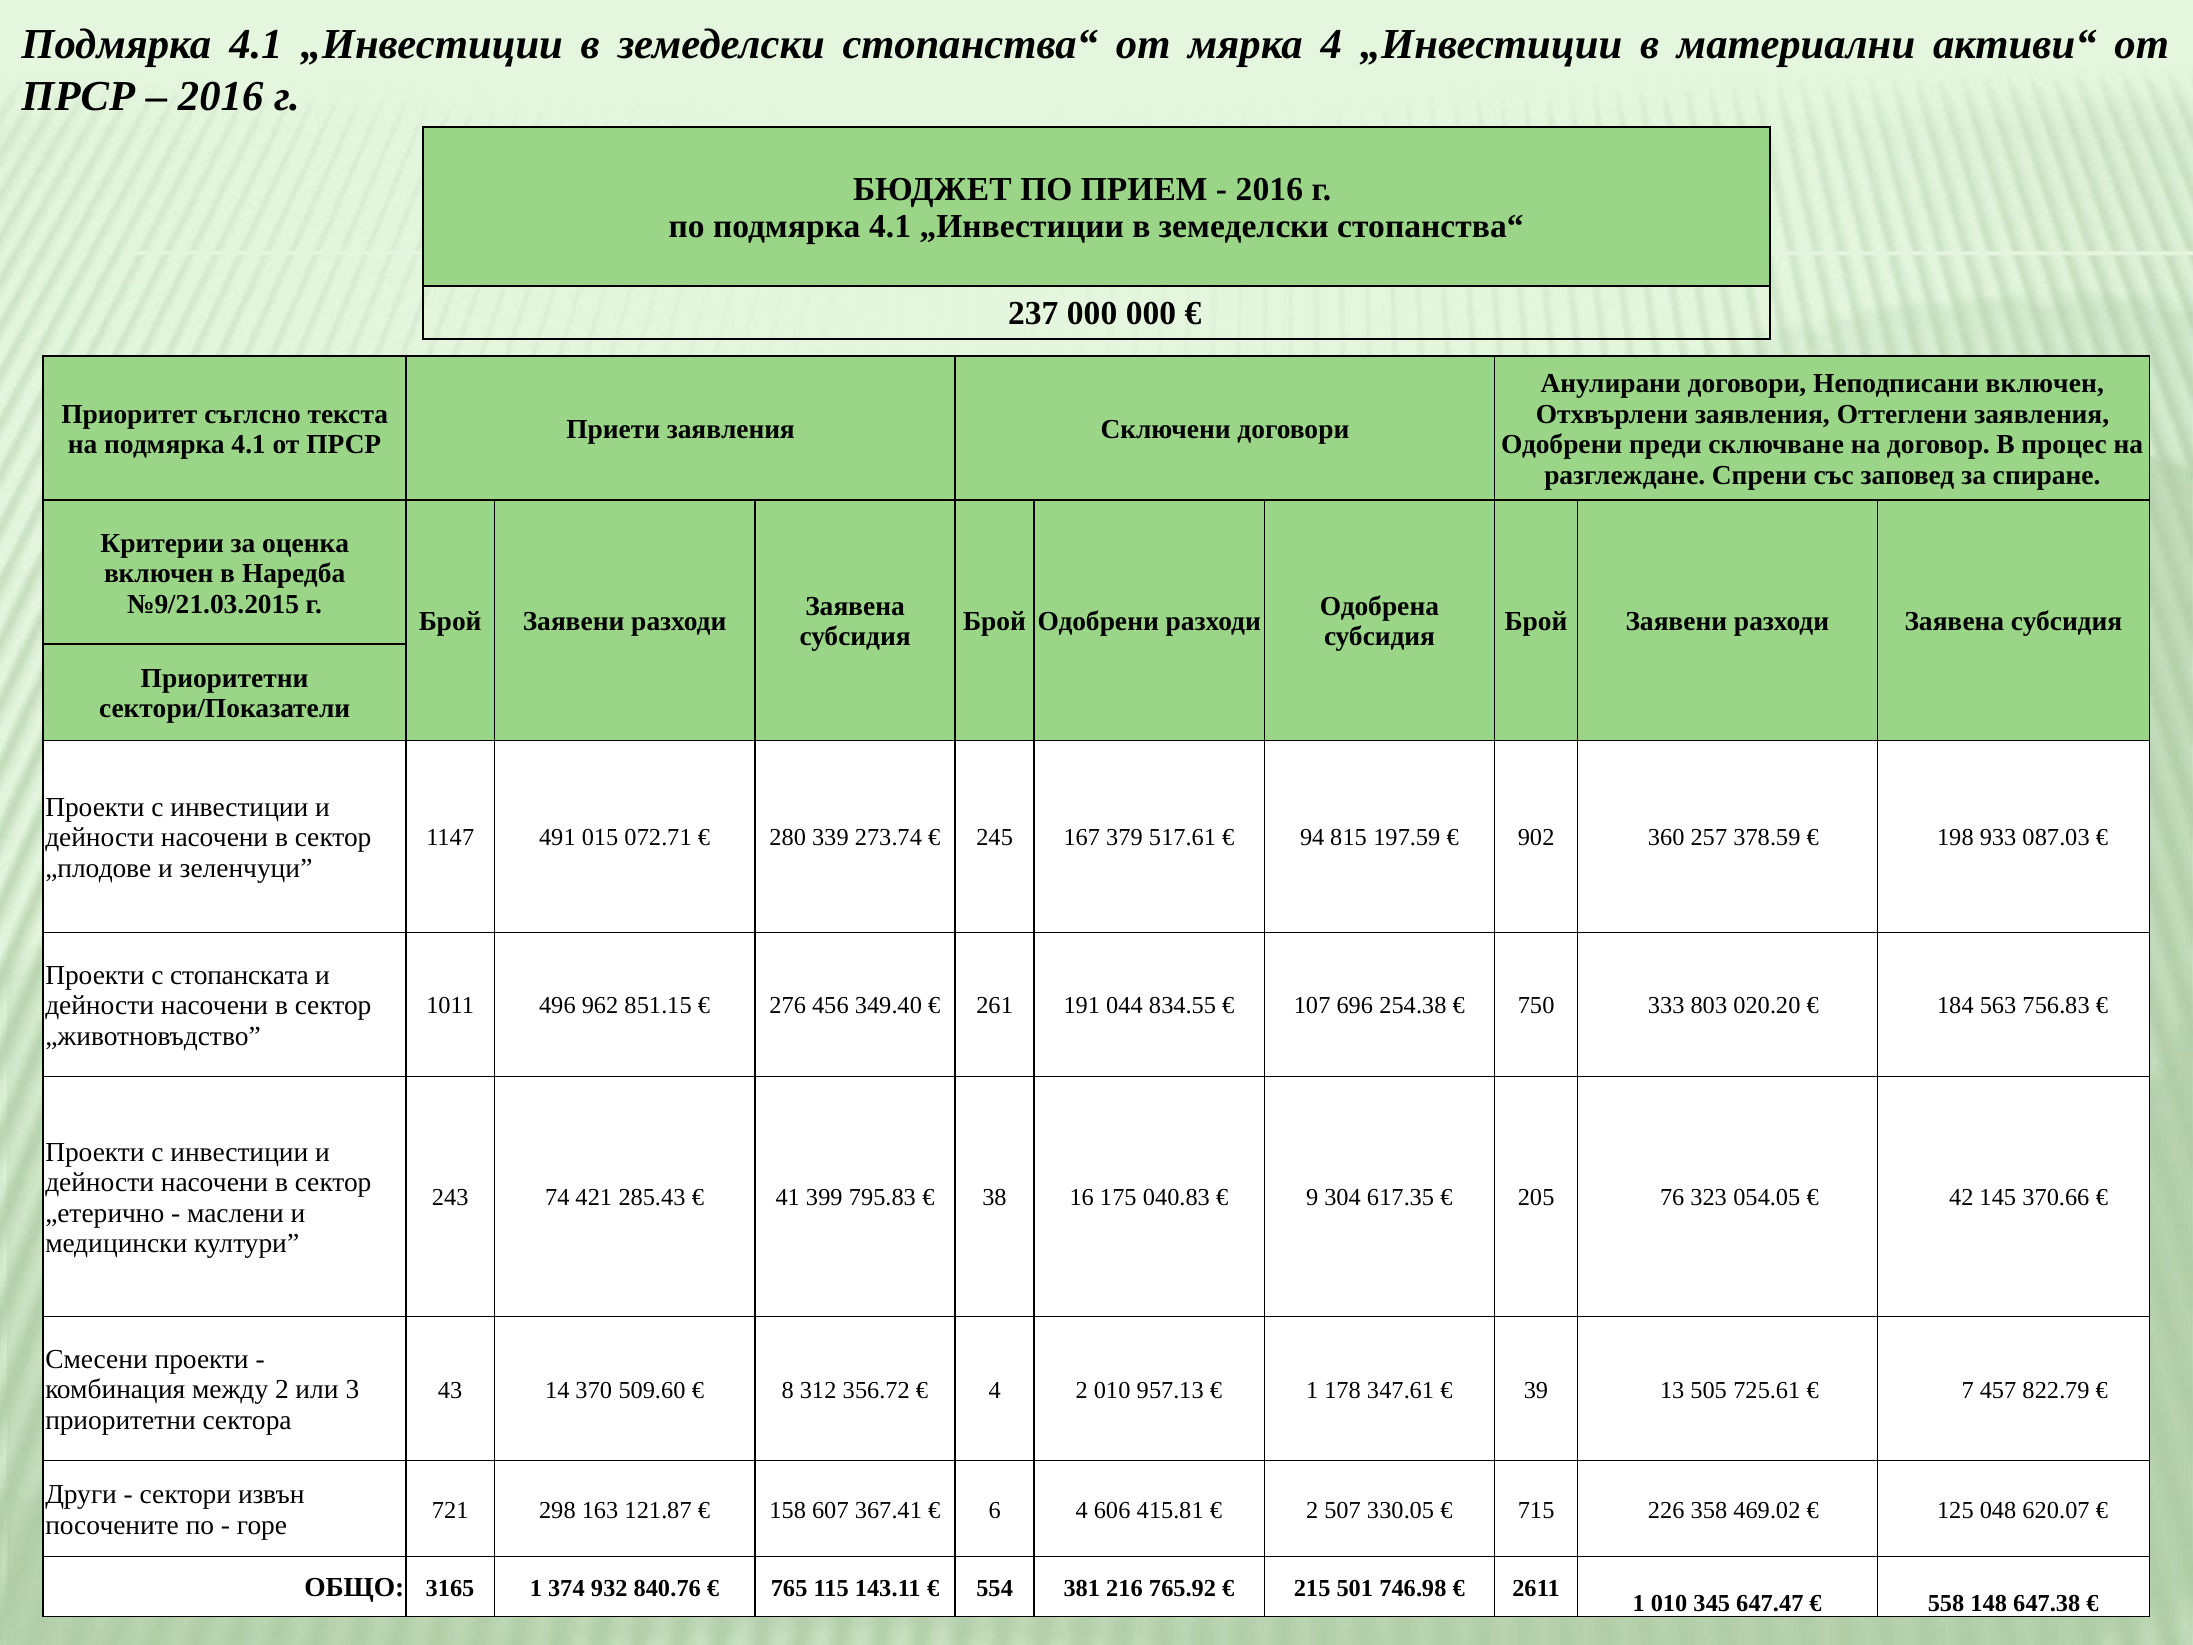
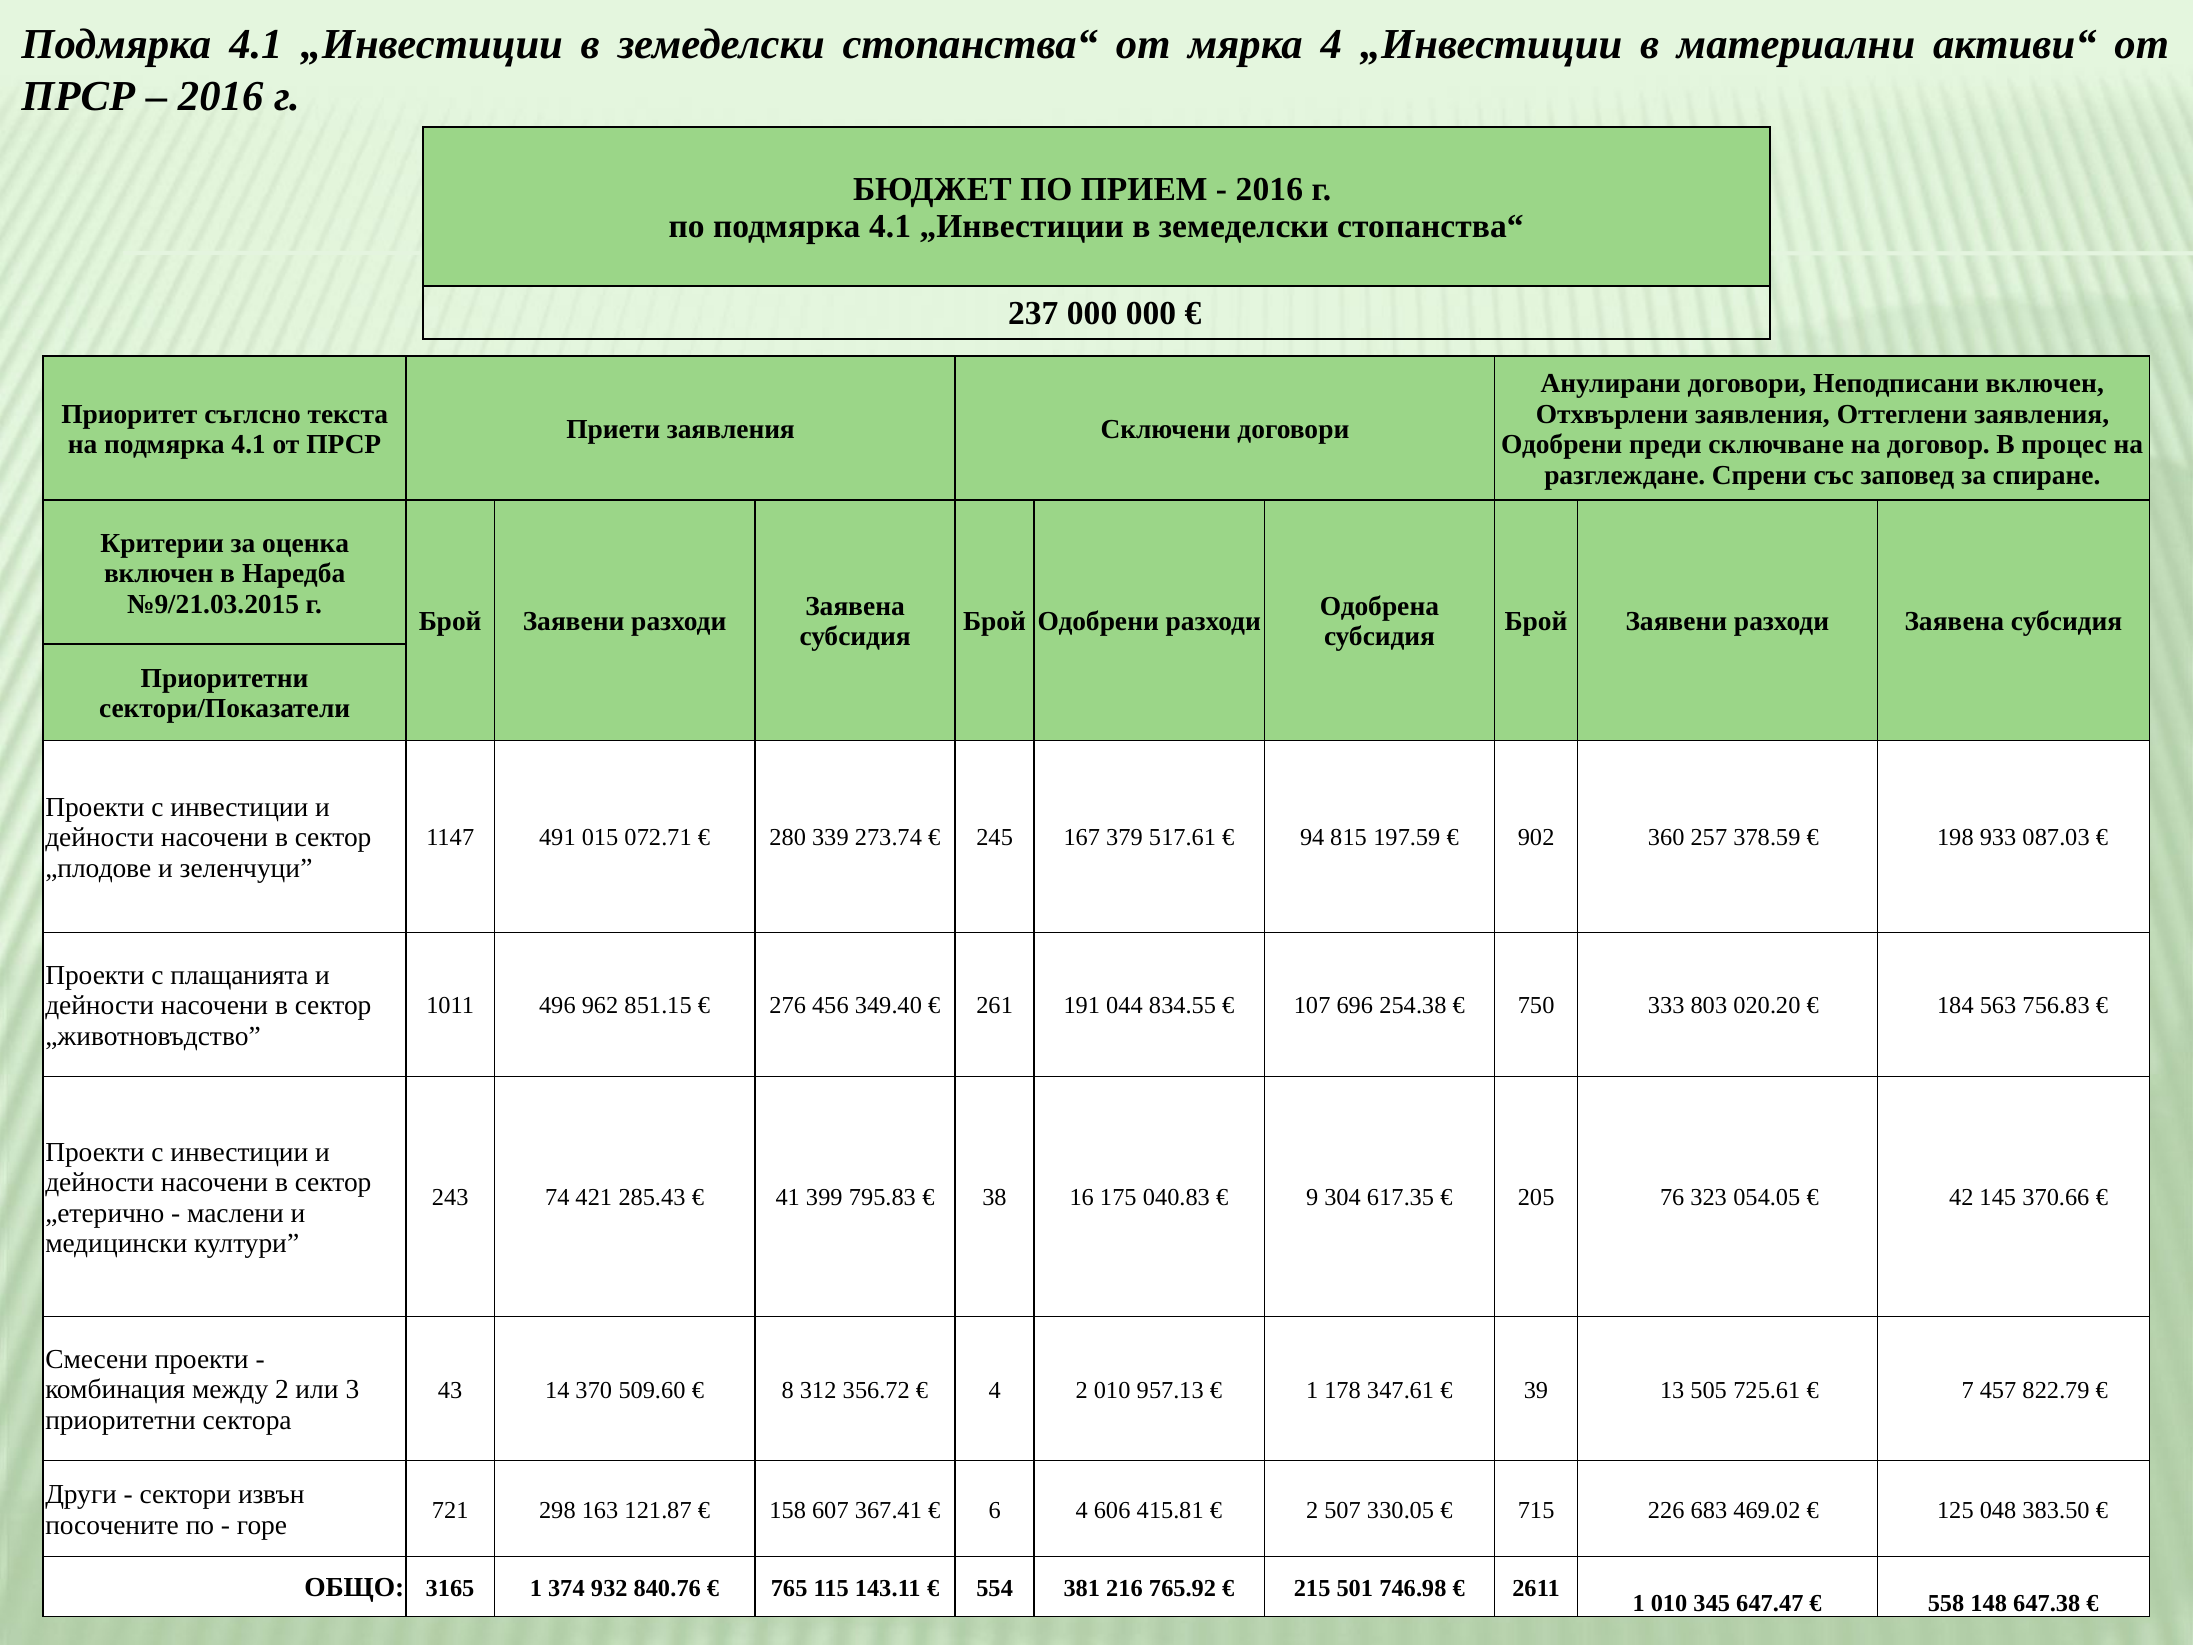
стопанската: стопанската -> плащанията
358: 358 -> 683
620.07: 620.07 -> 383.50
